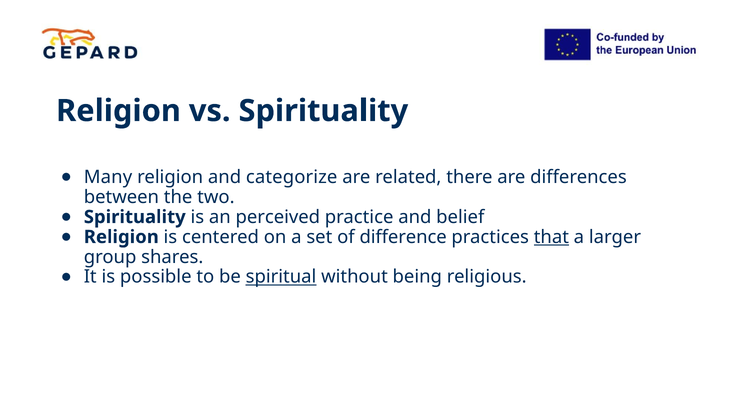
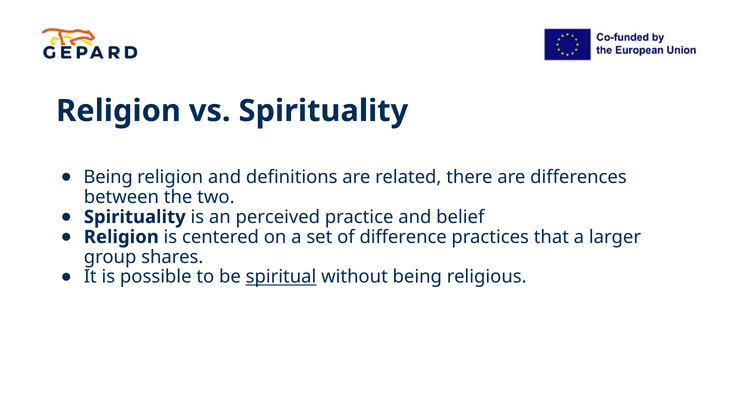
Many at (108, 177): Many -> Being
categorize: categorize -> definitions
that underline: present -> none
